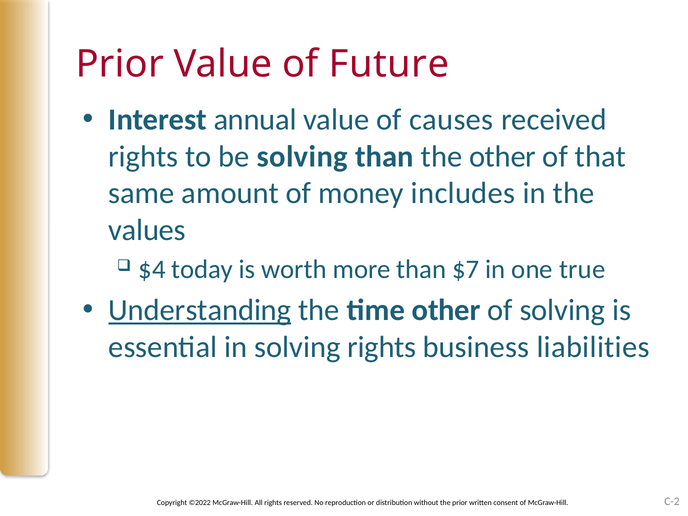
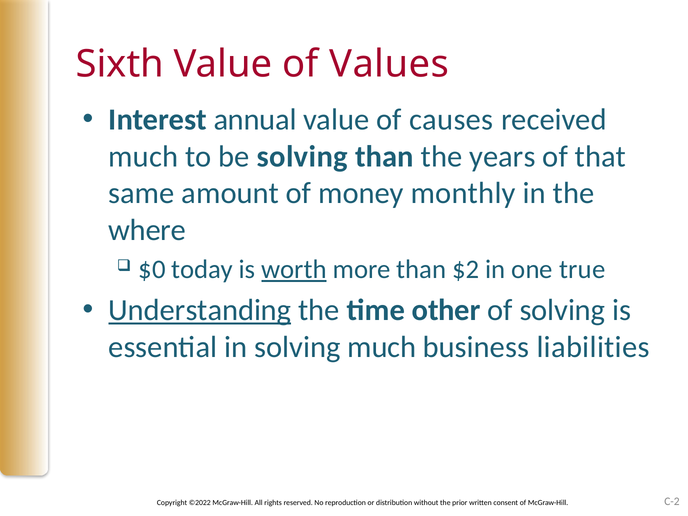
Prior at (120, 64): Prior -> Sixth
Future: Future -> Values
rights at (143, 157): rights -> much
the other: other -> years
includes: includes -> monthly
values: values -> where
$4: $4 -> $0
worth underline: none -> present
$7: $7 -> $2
solving rights: rights -> much
